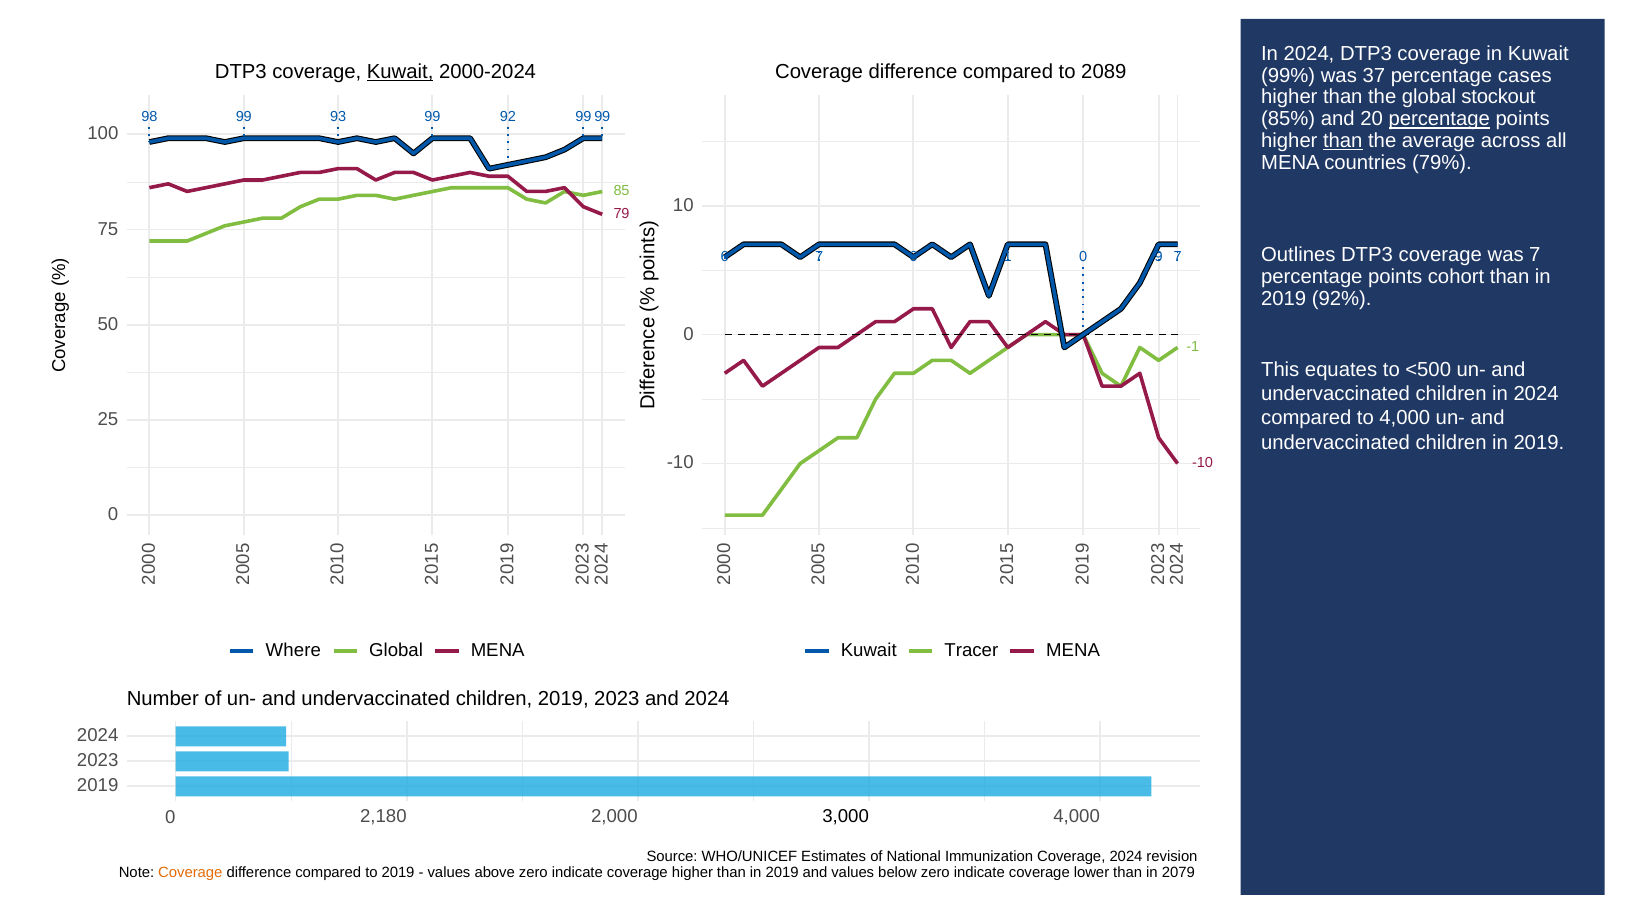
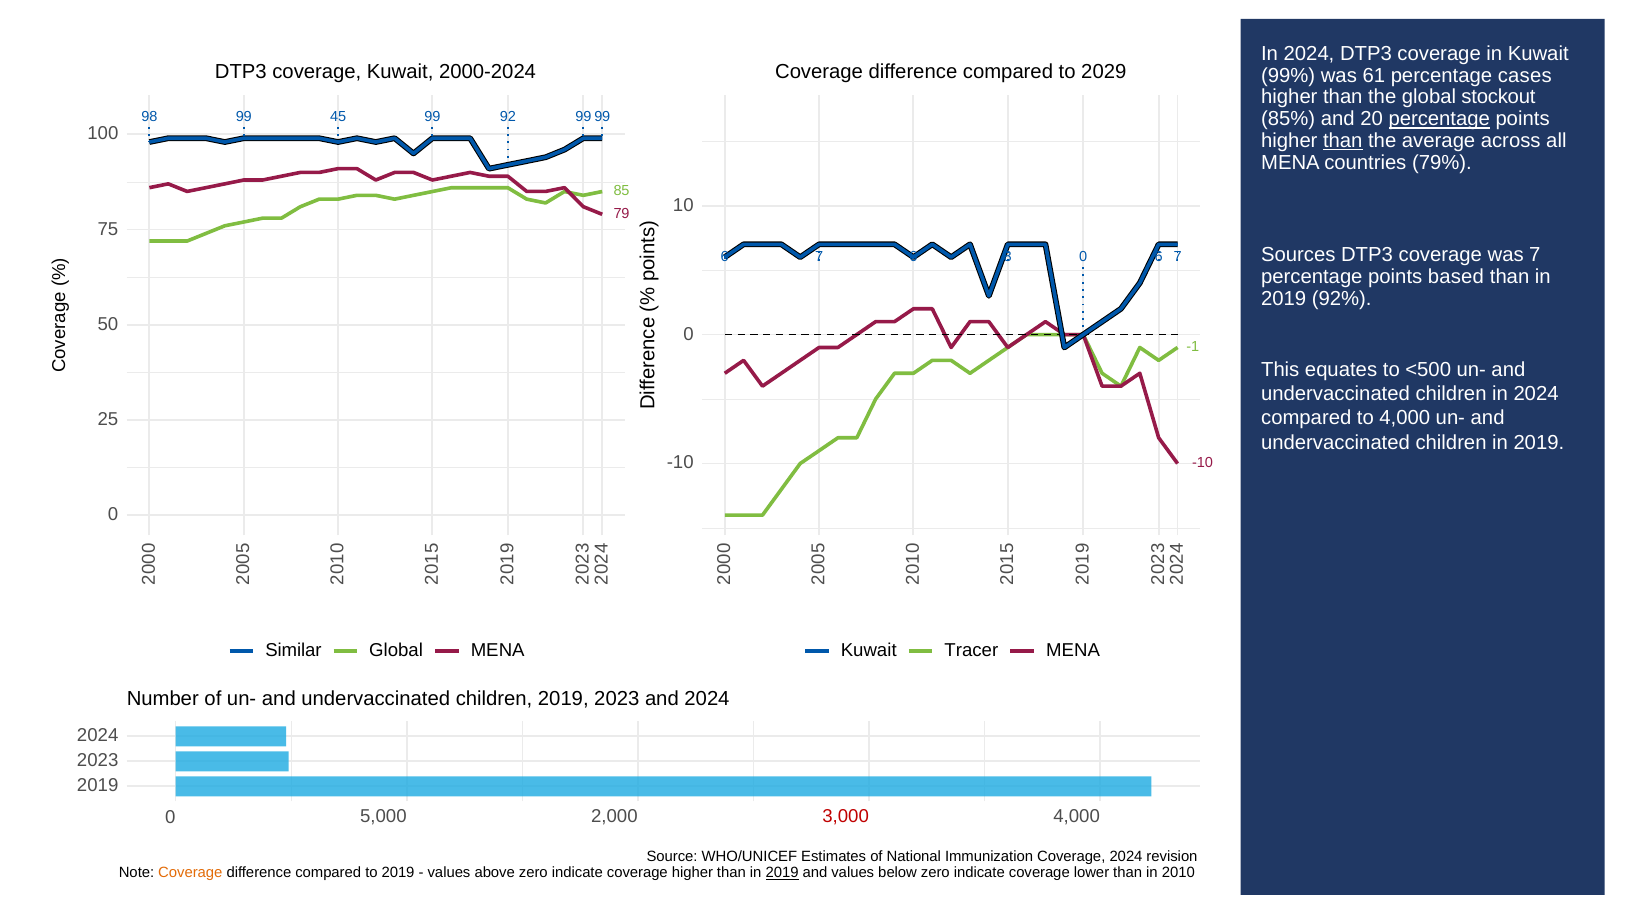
2089: 2089 -> 2029
Kuwait at (400, 72) underline: present -> none
37: 37 -> 61
93: 93 -> 45
Outlines: Outlines -> Sources
6 1: 1 -> 8
0 9: 9 -> 6
cohort: cohort -> based
Where: Where -> Similar
2,180: 2,180 -> 5,000
3,000 colour: black -> red
2019 at (782, 873) underline: none -> present
2079: 2079 -> 2010
